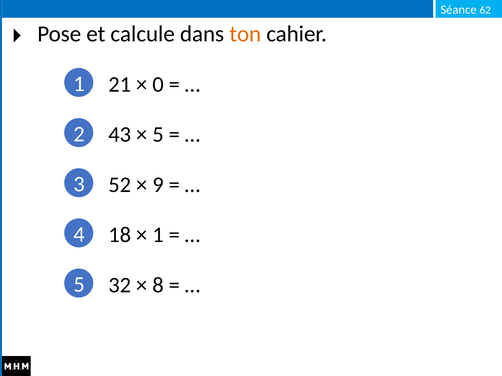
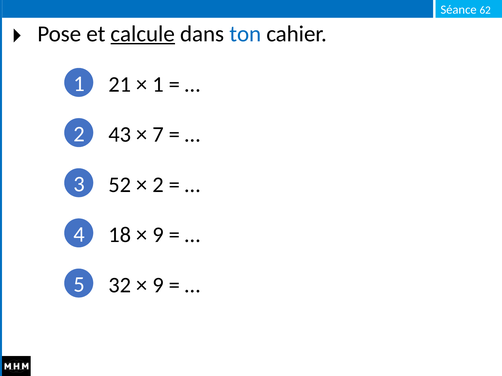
calcule underline: none -> present
ton colour: orange -> blue
0 at (158, 84): 0 -> 1
5 at (158, 135): 5 -> 7
9 at (158, 185): 9 -> 2
1 at (158, 235): 1 -> 9
8 at (158, 285): 8 -> 9
